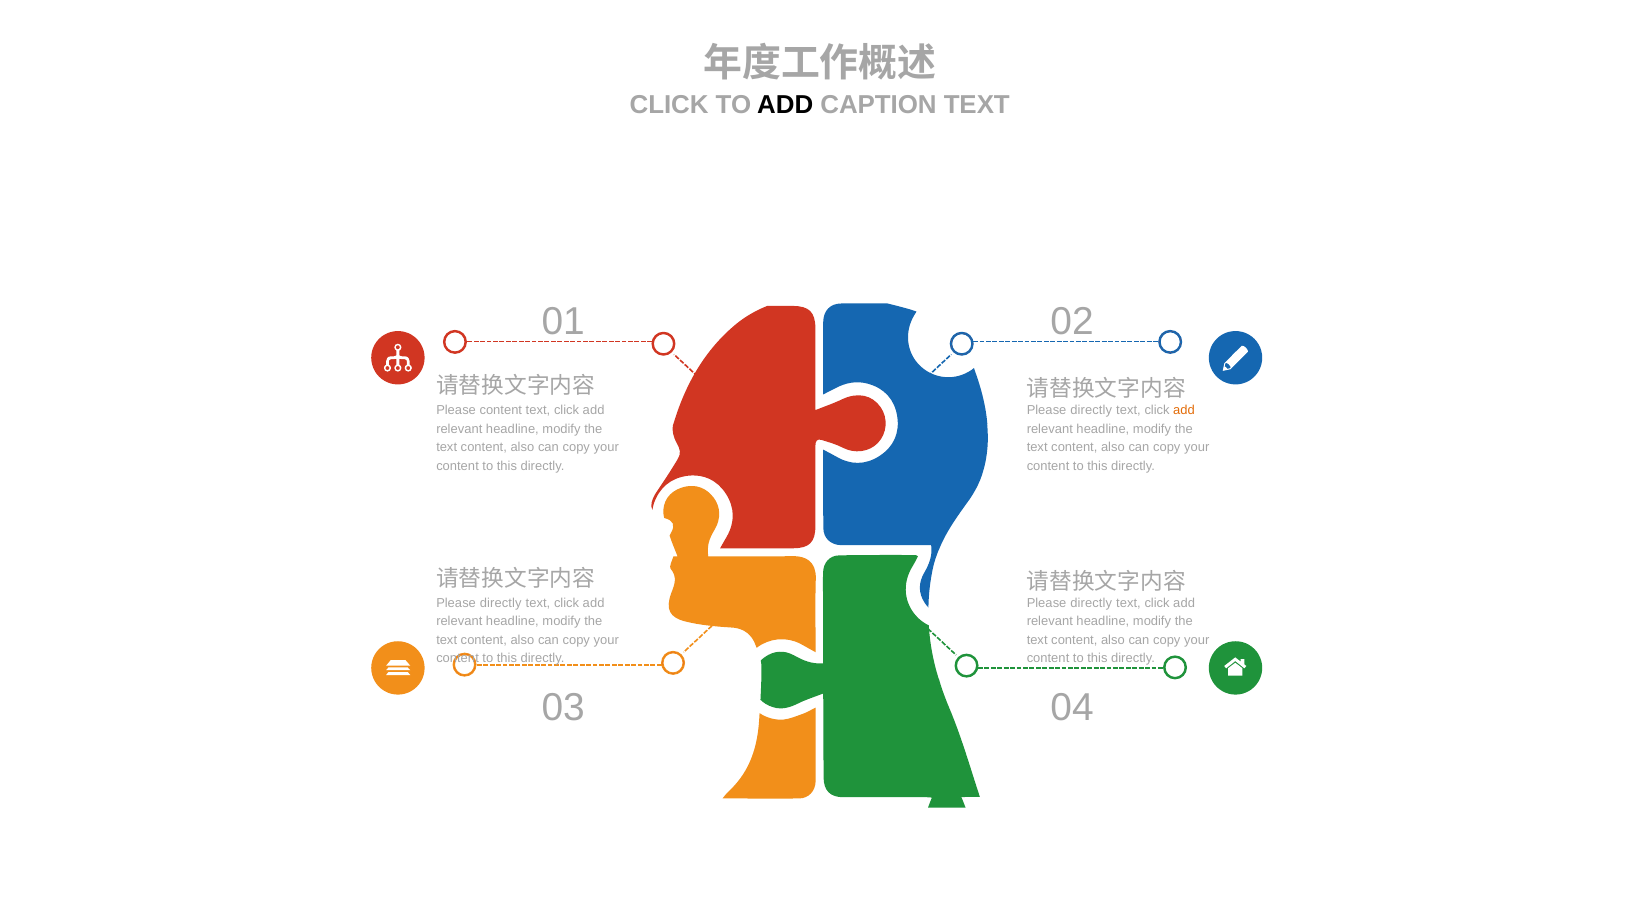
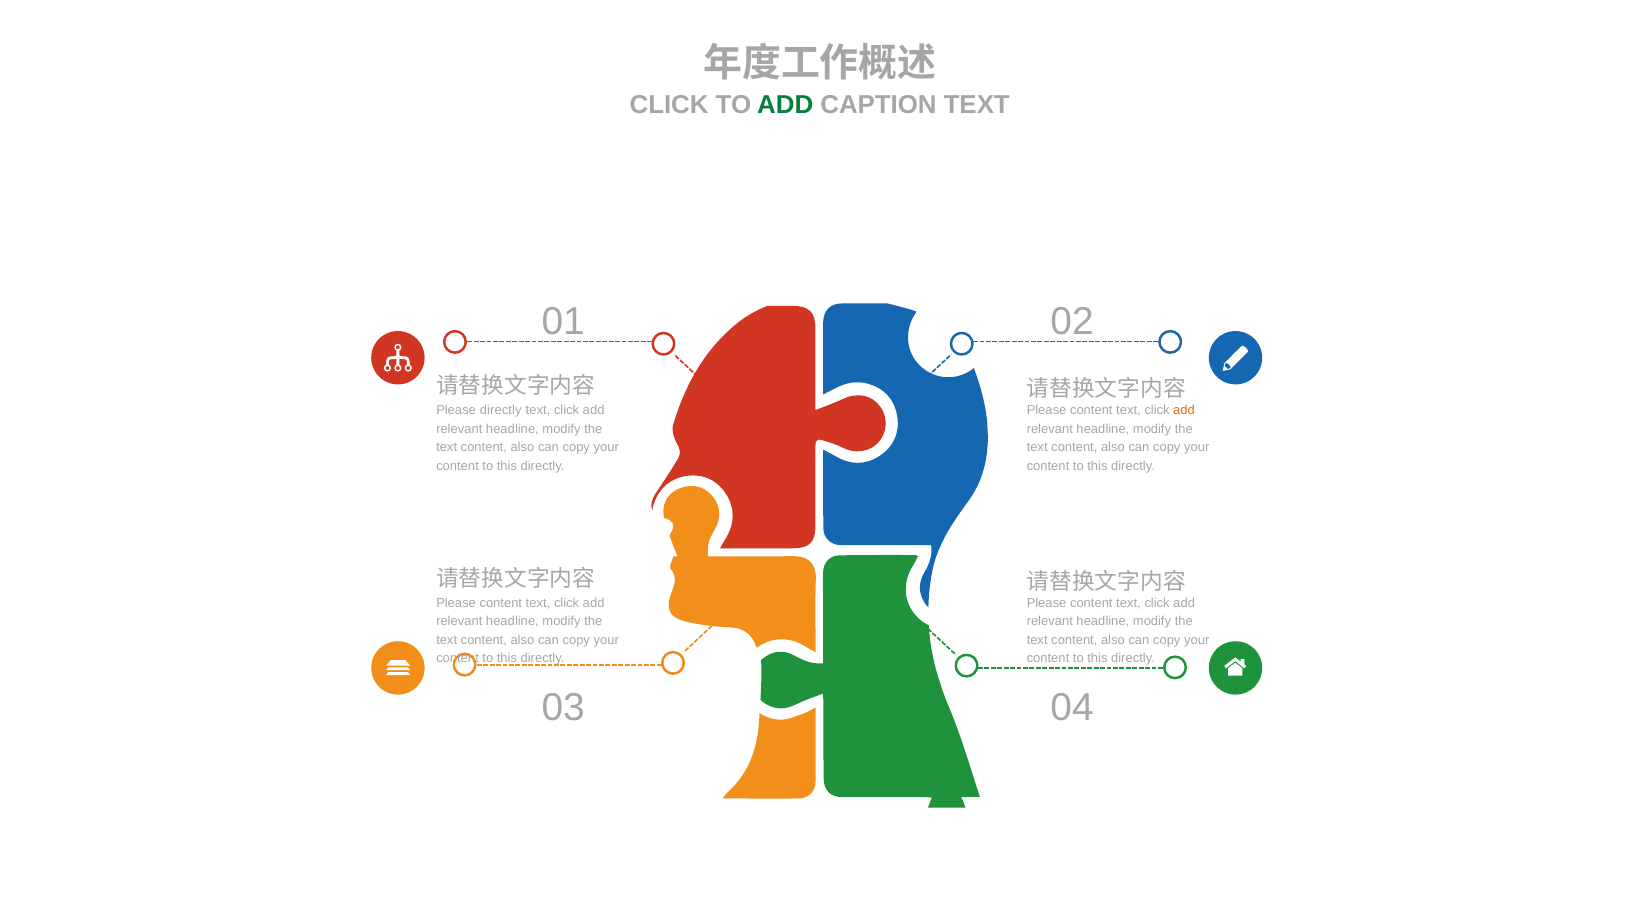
ADD at (785, 105) colour: black -> green
Please content: content -> directly
directly at (1091, 411): directly -> content
directly at (501, 603): directly -> content
directly at (1091, 603): directly -> content
